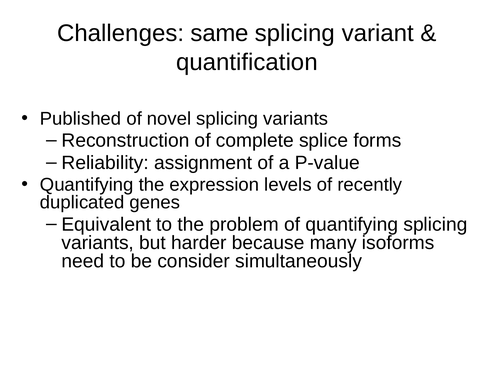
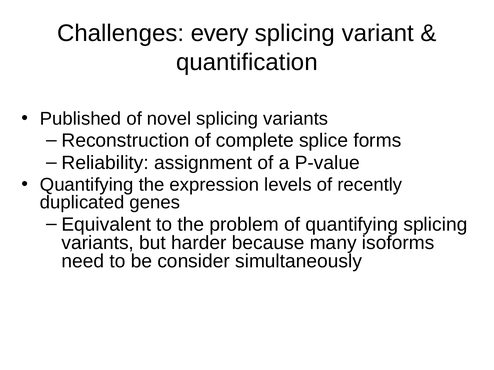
same: same -> every
